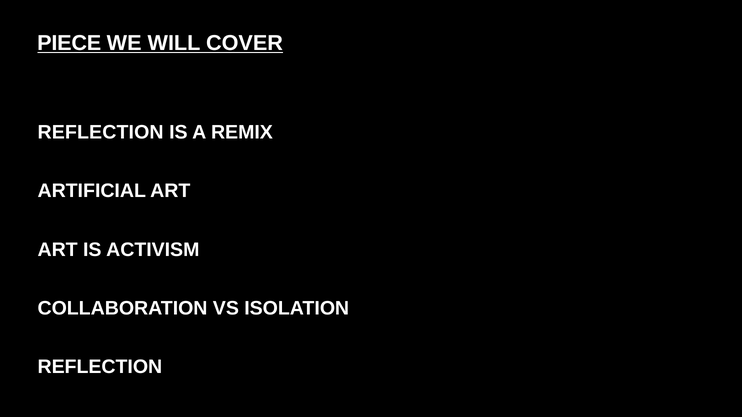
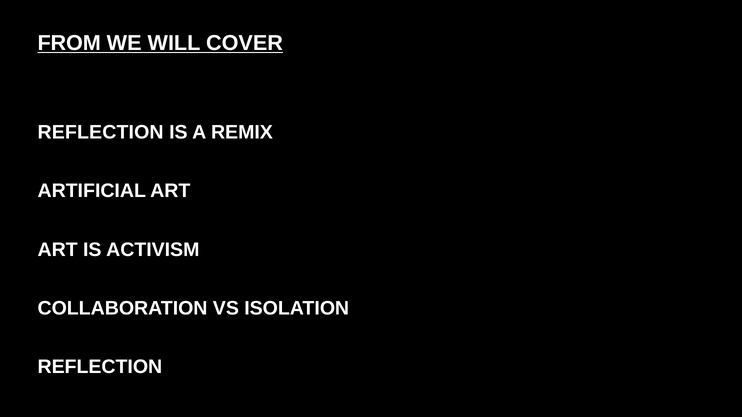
PIECE: PIECE -> FROM
